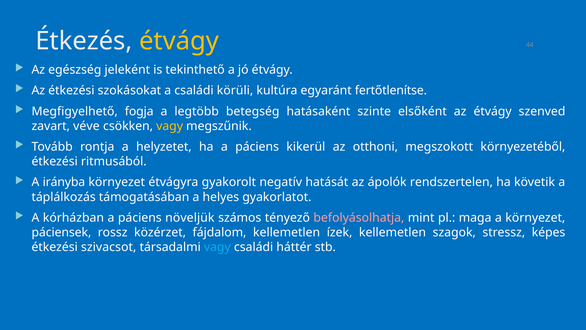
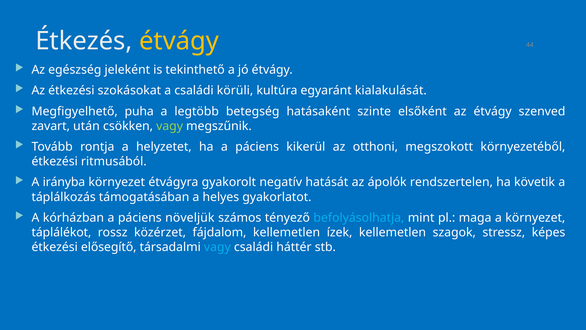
fertőtlenítse: fertőtlenítse -> kialakulását
fogja: fogja -> puha
véve: véve -> után
vagy at (170, 126) colour: yellow -> light green
befolyásolhatja colour: pink -> light blue
páciensek: páciensek -> táplálékot
szivacsot: szivacsot -> elősegítő
